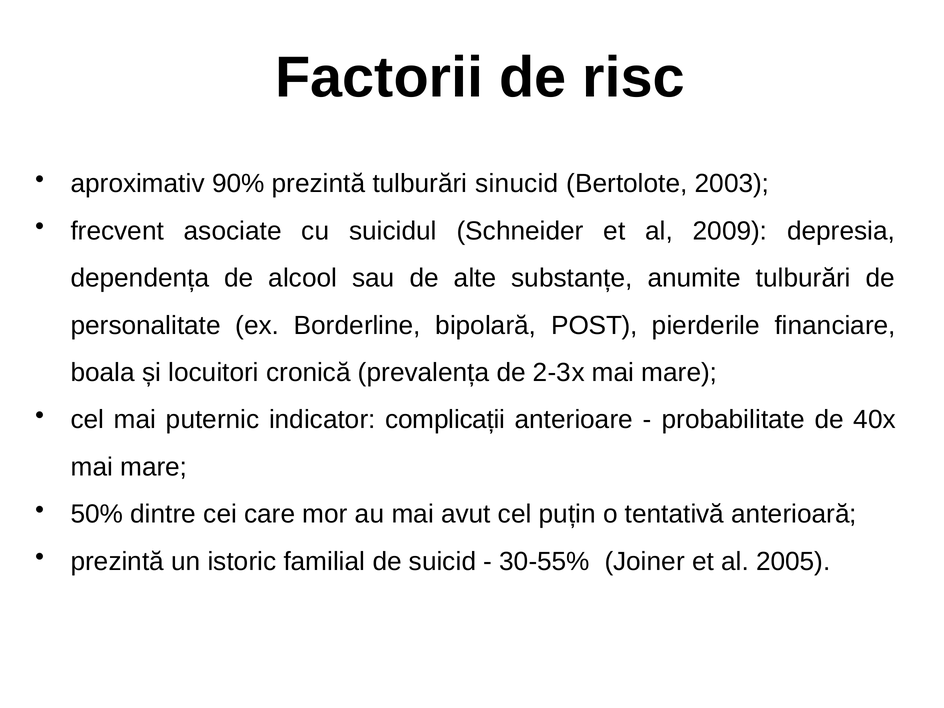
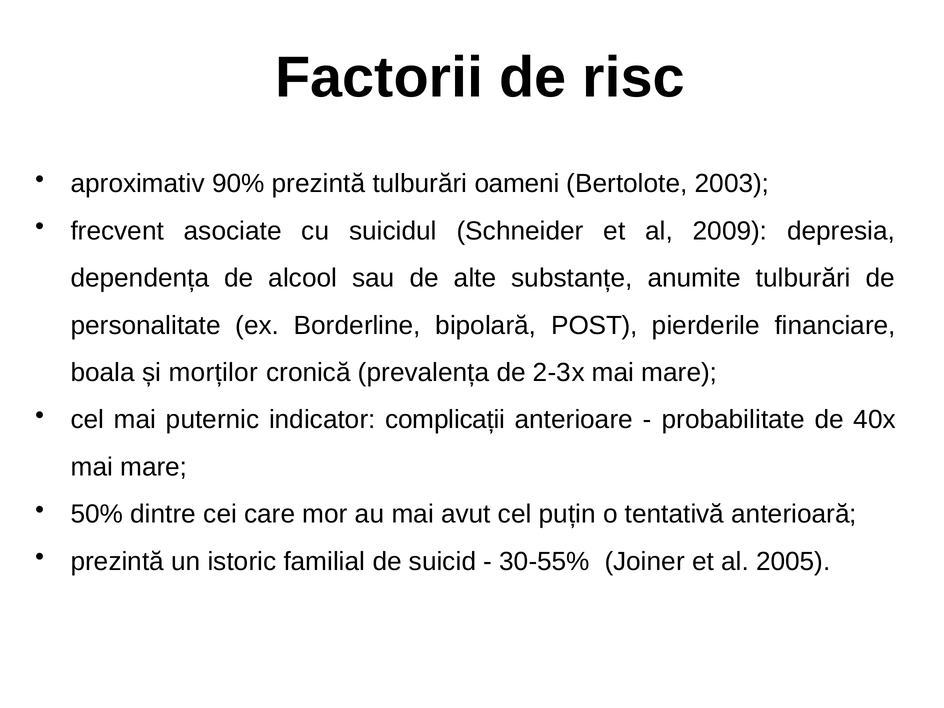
sinucid: sinucid -> oameni
locuitori: locuitori -> morților
